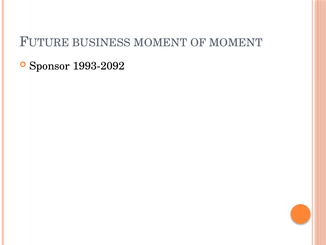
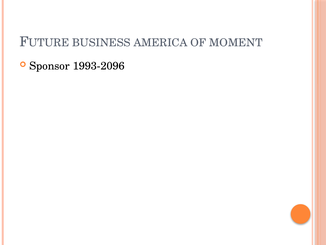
BUSINESS MOMENT: MOMENT -> AMERICA
1993-2092: 1993-2092 -> 1993-2096
